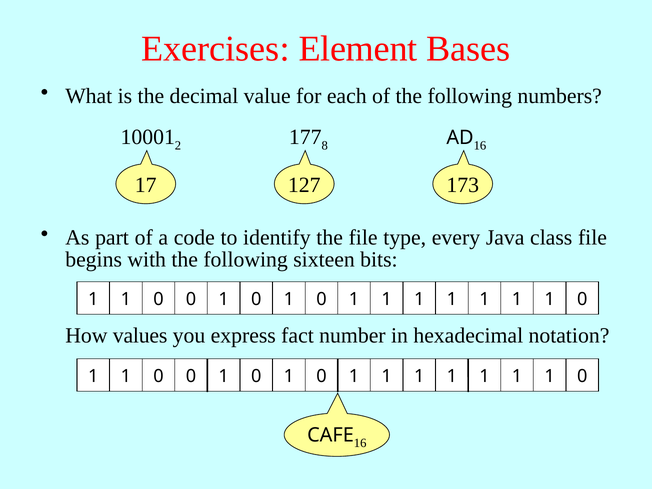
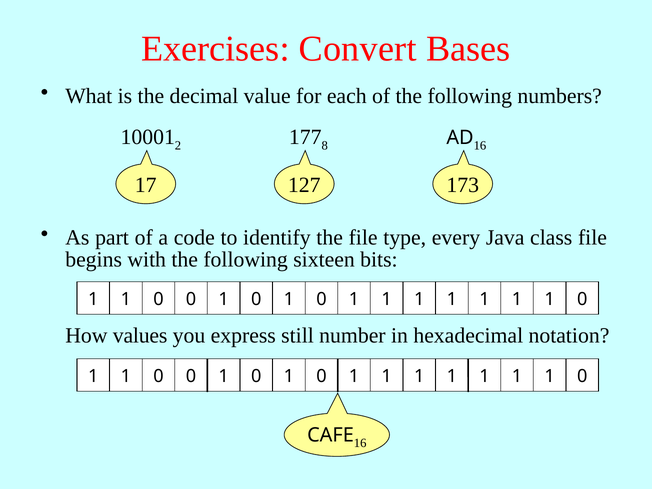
Element: Element -> Convert
fact: fact -> still
